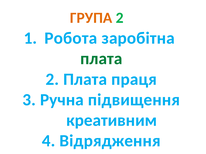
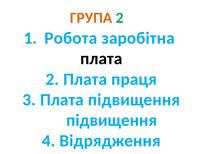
плата at (101, 59) colour: green -> black
3 Ручна: Ручна -> Плата
креативним at (112, 121): креативним -> підвищення
